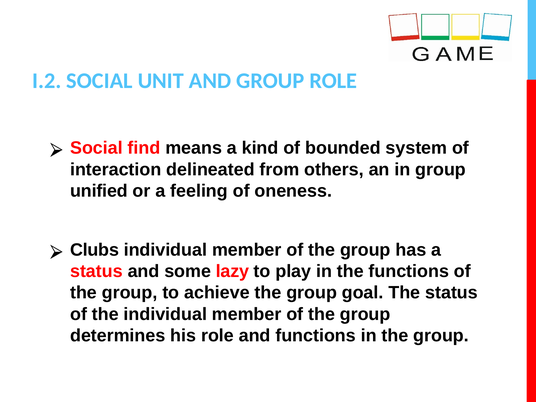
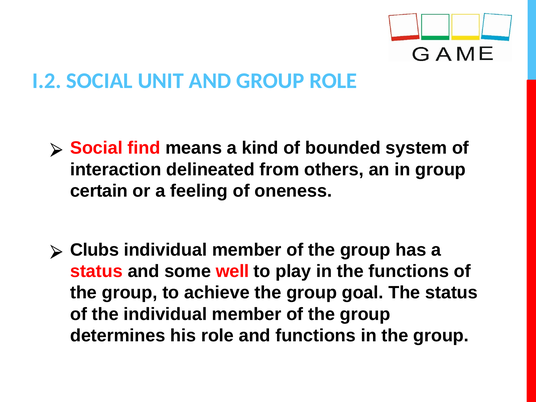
unified: unified -> certain
lazy: lazy -> well
